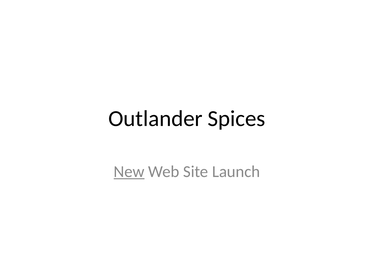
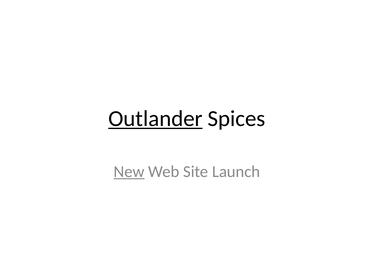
Outlander underline: none -> present
